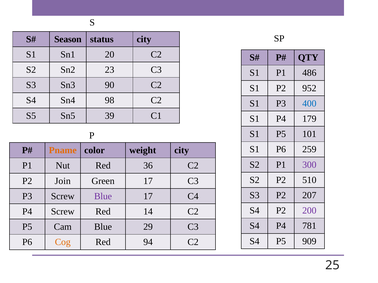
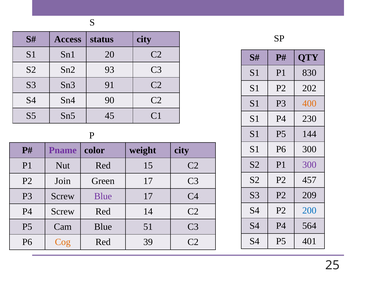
Season: Season -> Access
23: 23 -> 93
486: 486 -> 830
90: 90 -> 91
952: 952 -> 202
98: 98 -> 90
400 colour: blue -> orange
39: 39 -> 45
179: 179 -> 230
101: 101 -> 144
P6 259: 259 -> 300
Pname colour: orange -> purple
36: 36 -> 15
510: 510 -> 457
207: 207 -> 209
200 colour: purple -> blue
781: 781 -> 564
29: 29 -> 51
909: 909 -> 401
94: 94 -> 39
